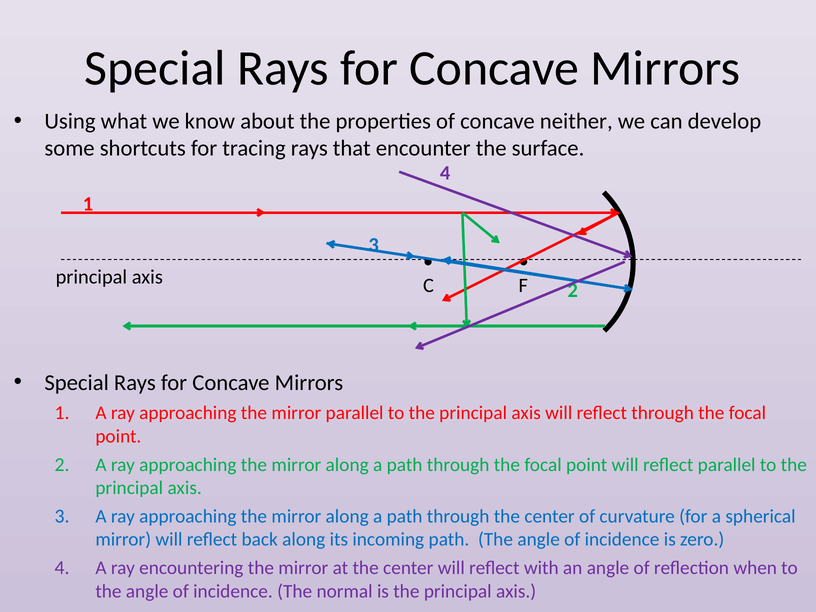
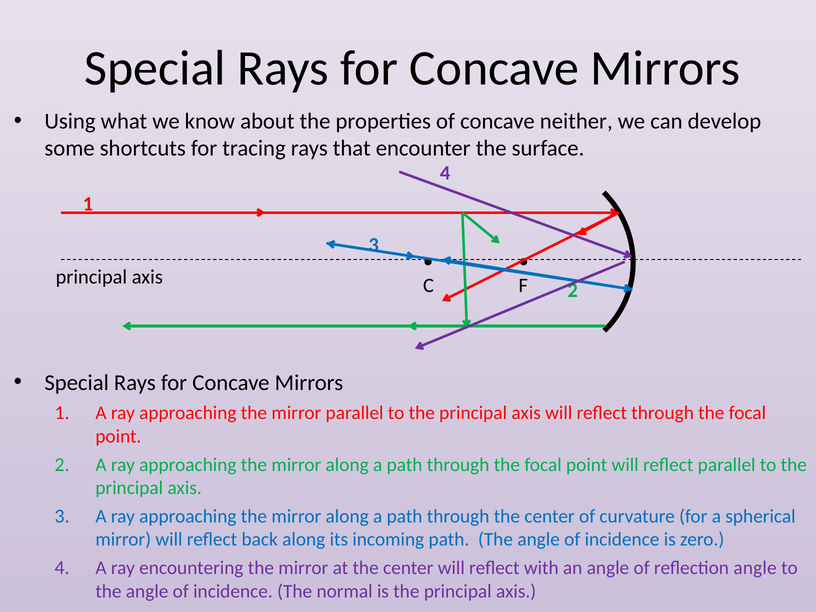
reflection when: when -> angle
